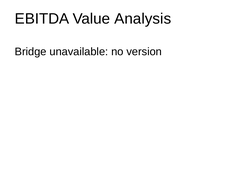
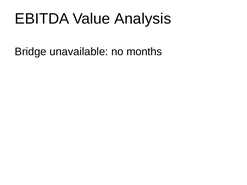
version: version -> months
